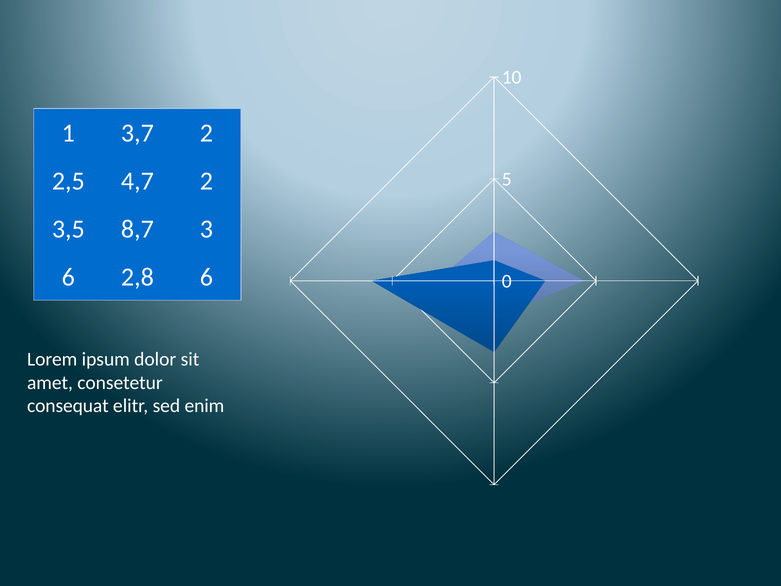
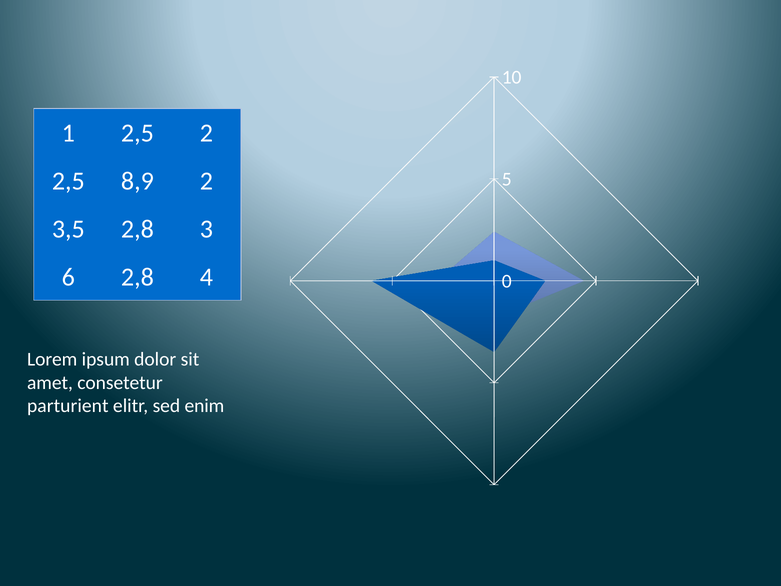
1 3,7: 3,7 -> 2,5
4,7: 4,7 -> 8,9
3,5 8,7: 8,7 -> 2,8
2,8 6: 6 -> 4
consequat: consequat -> parturient
